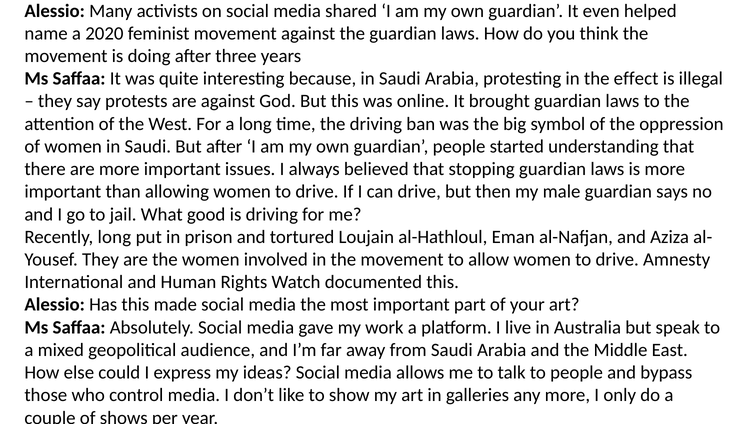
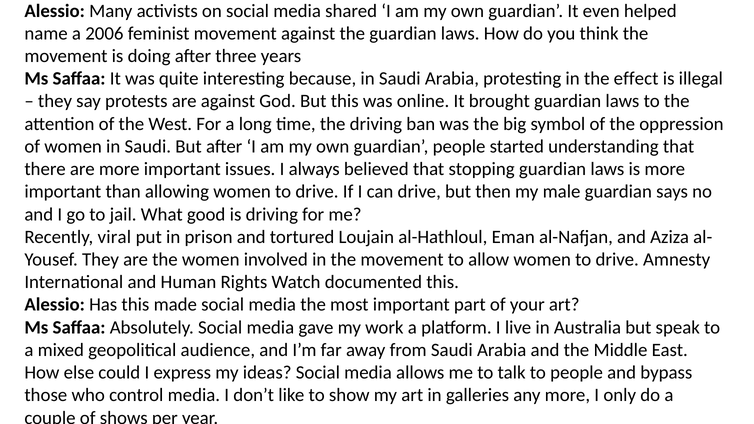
2020: 2020 -> 2006
Recently long: long -> viral
